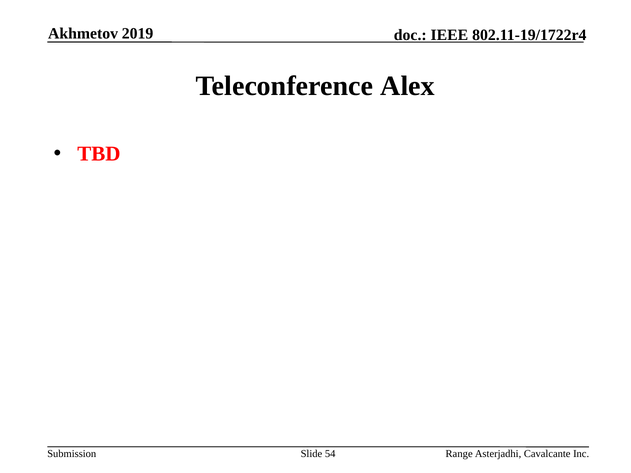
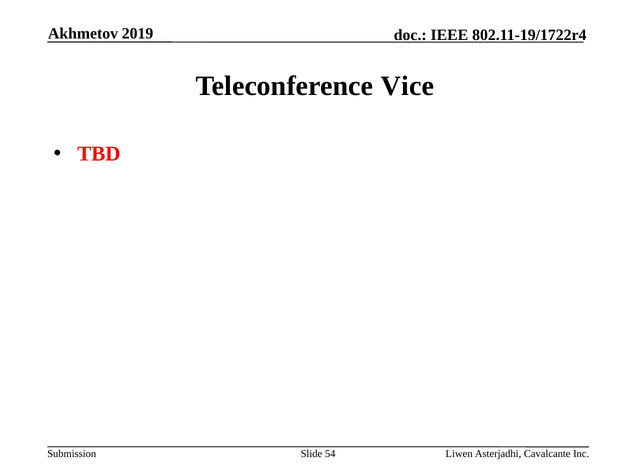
Alex: Alex -> Vice
Range: Range -> Liwen
